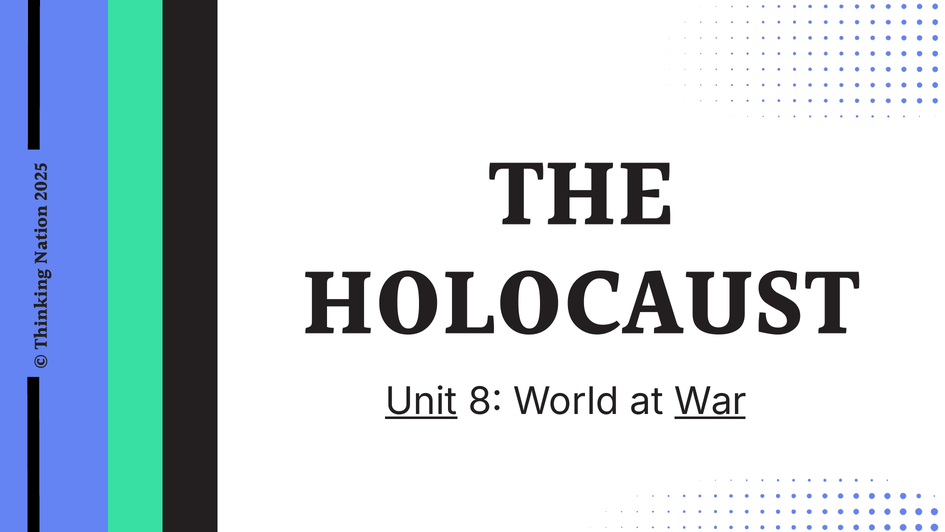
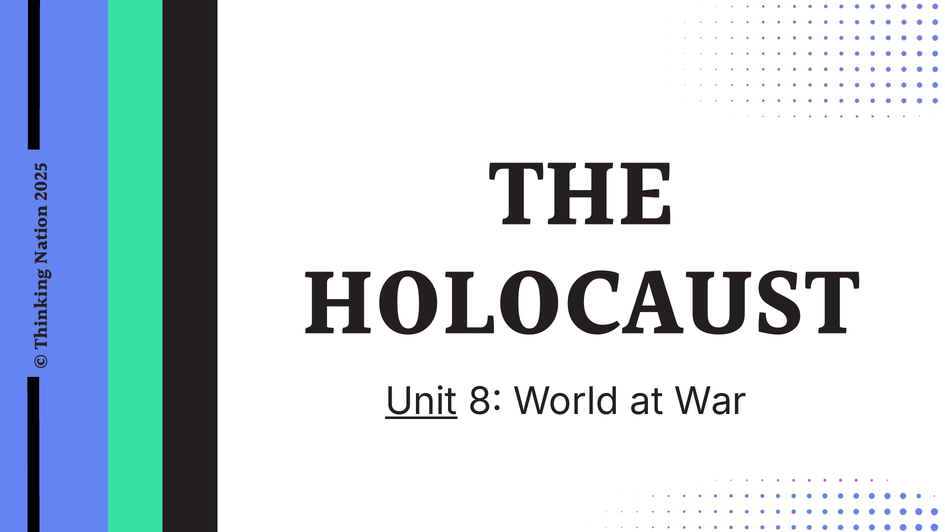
War underline: present -> none
